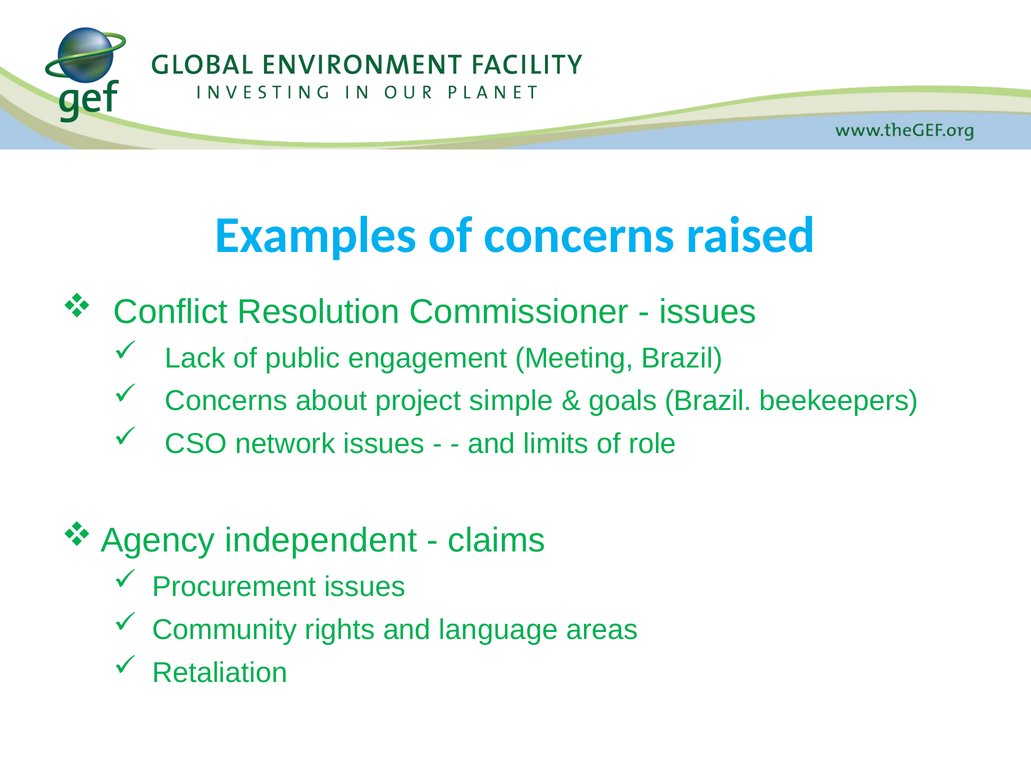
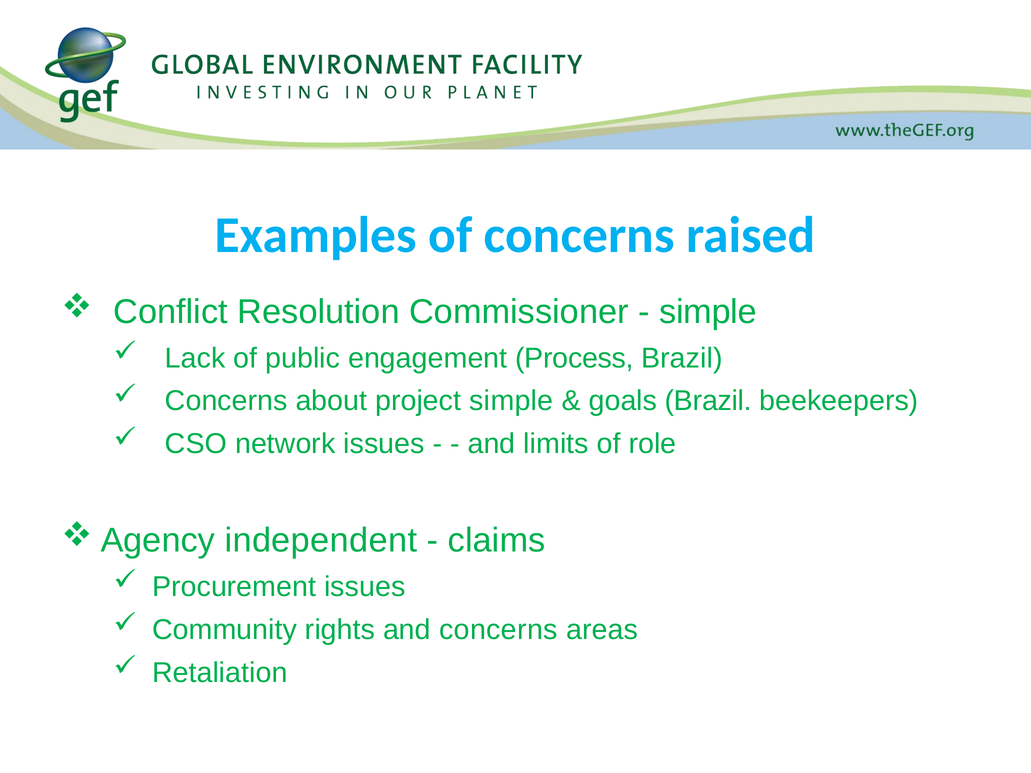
issues at (708, 312): issues -> simple
Meeting: Meeting -> Process
and language: language -> concerns
